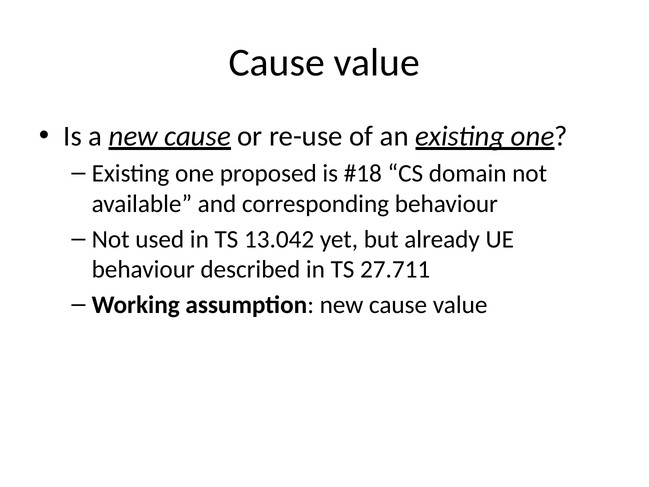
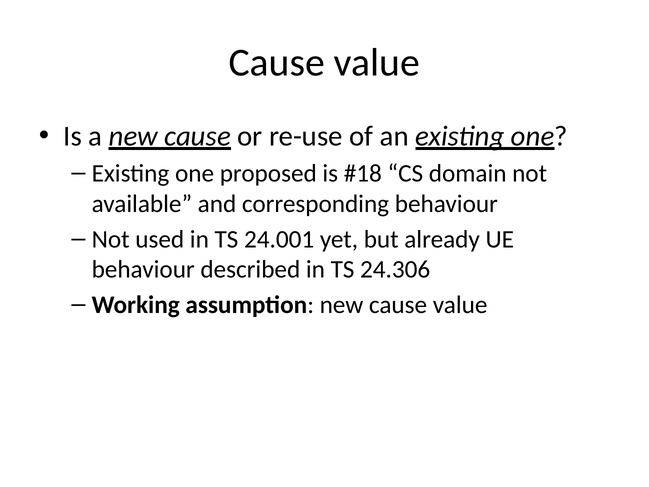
13.042: 13.042 -> 24.001
27.711: 27.711 -> 24.306
